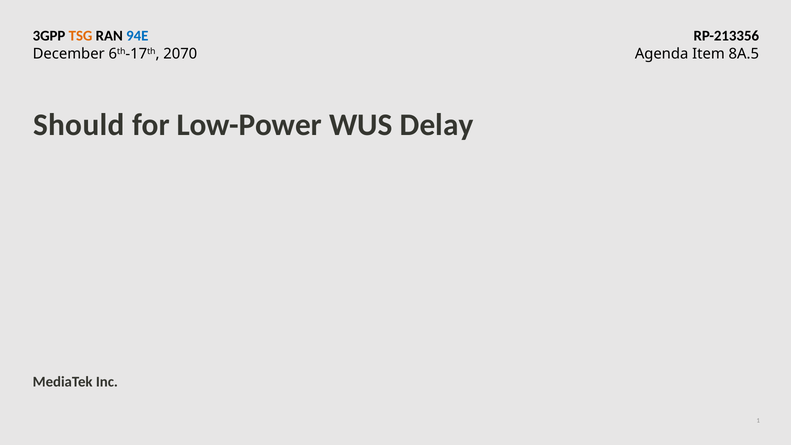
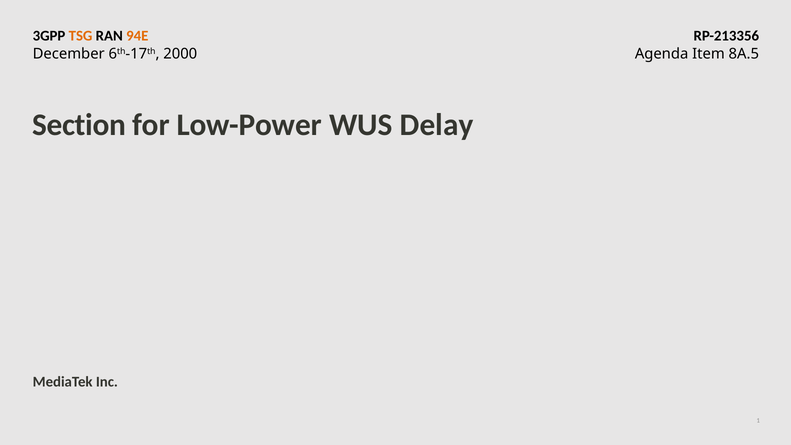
94E colour: blue -> orange
2070: 2070 -> 2000
Should: Should -> Section
